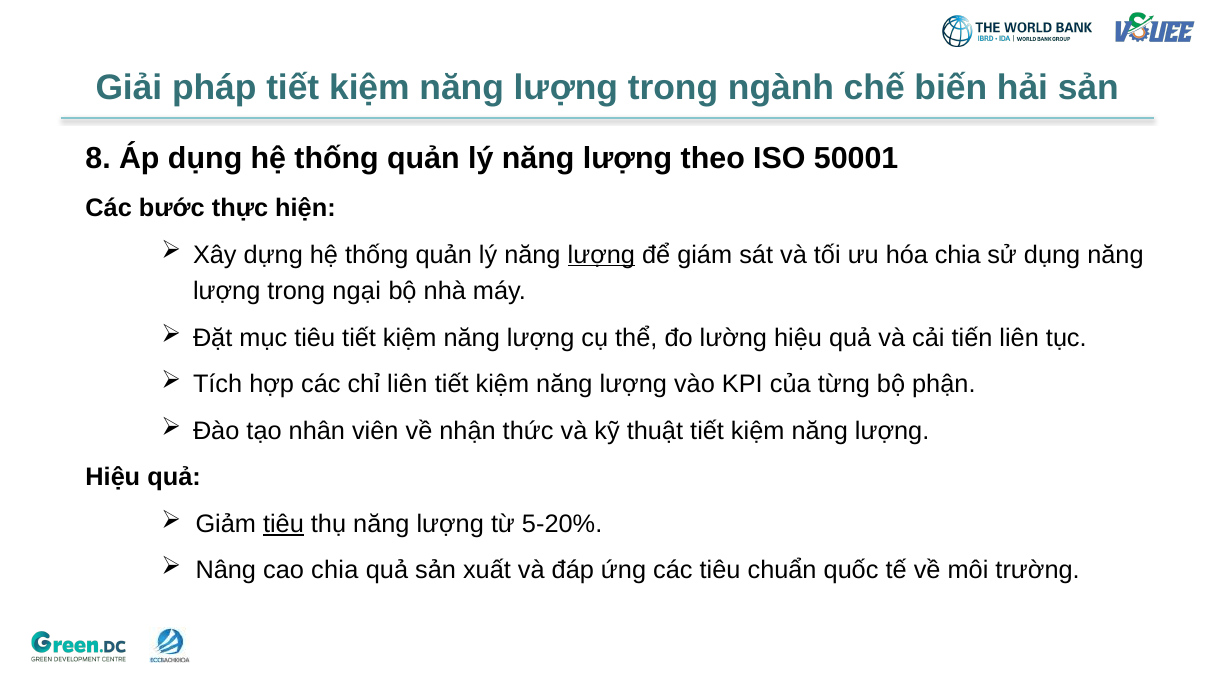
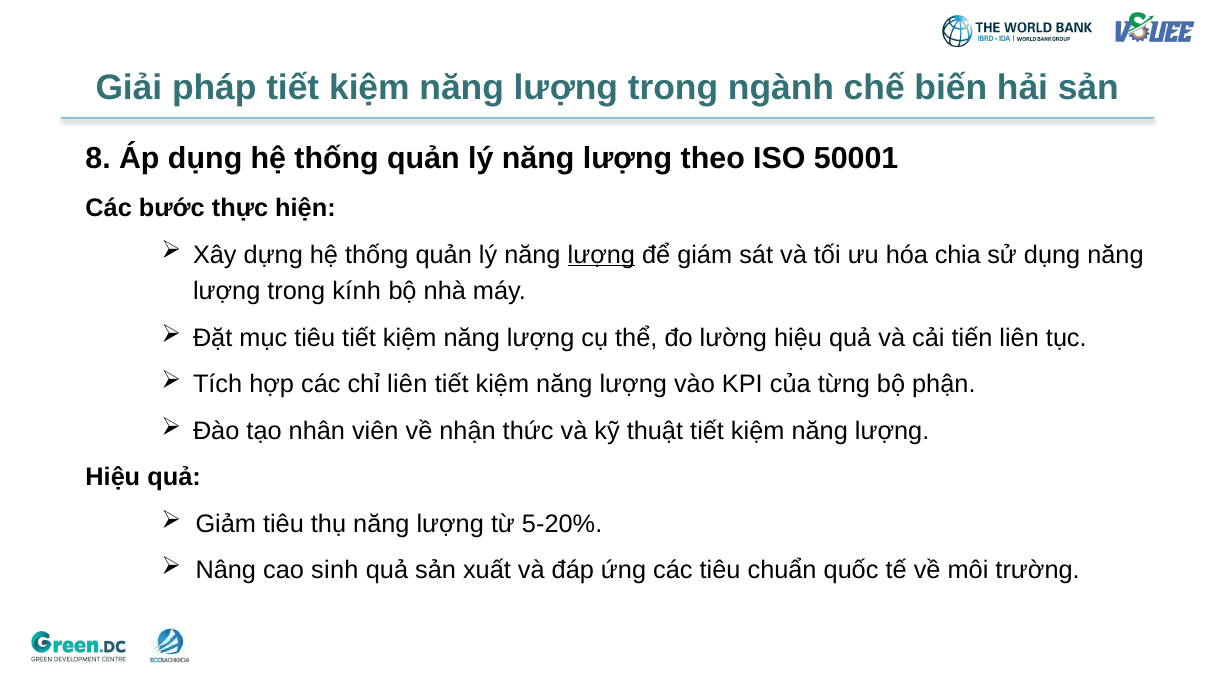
ngại: ngại -> kính
tiêu at (283, 524) underline: present -> none
cao chia: chia -> sinh
